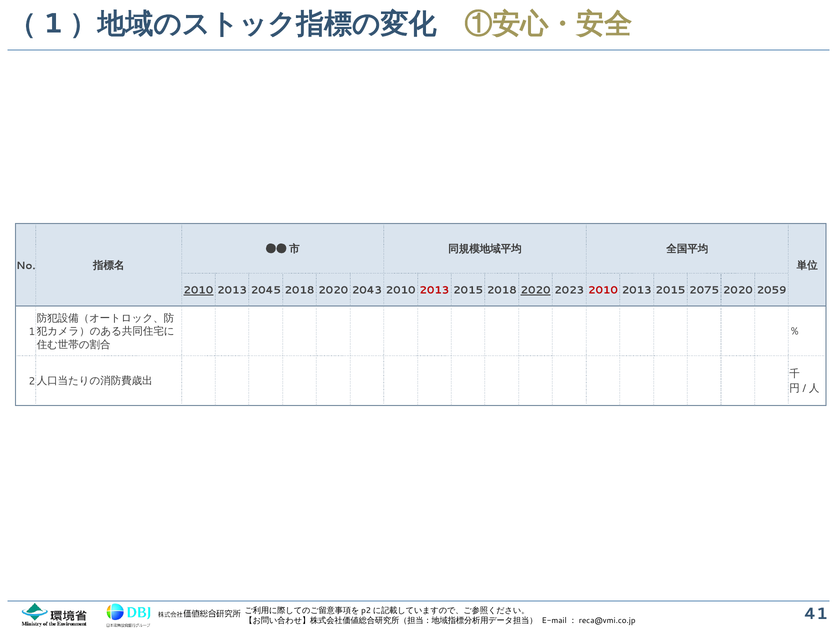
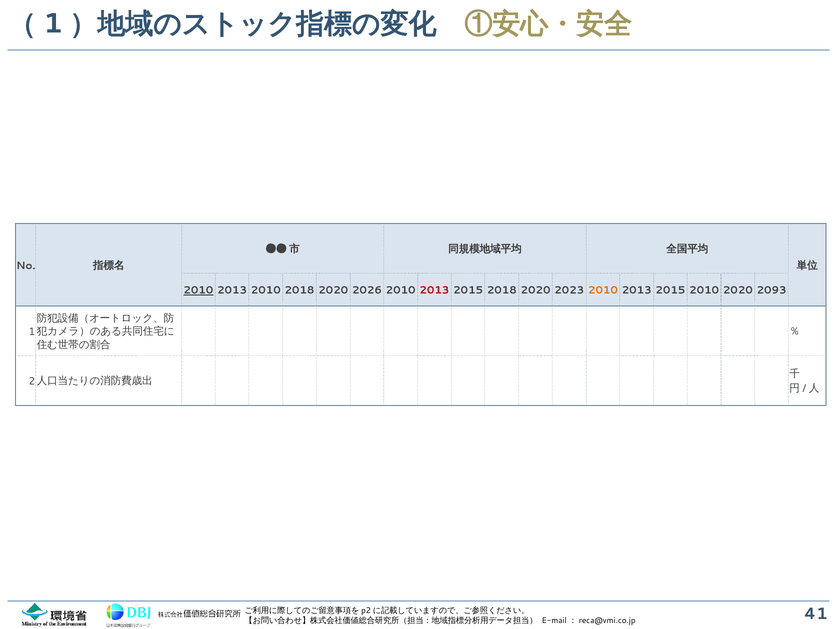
2013 2045: 2045 -> 2010
2043: 2043 -> 2026
2020 at (536, 290) underline: present -> none
2010 at (603, 290) colour: red -> orange
2015 2075: 2075 -> 2010
2059: 2059 -> 2093
